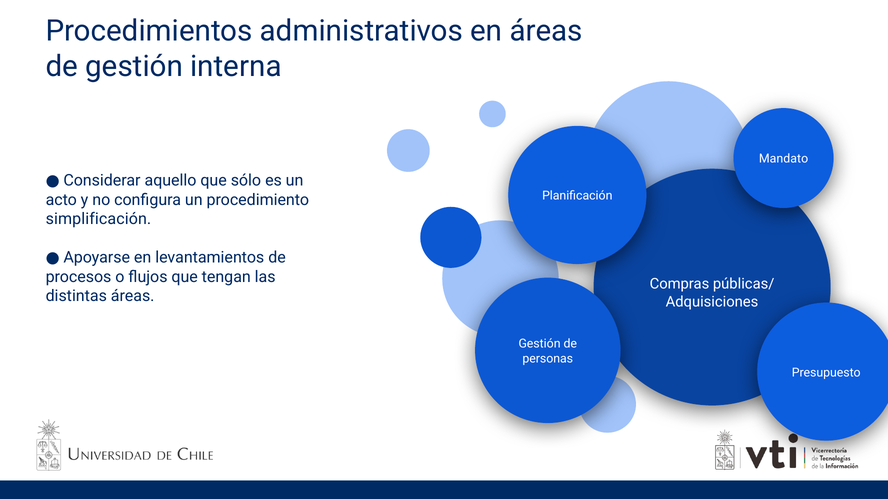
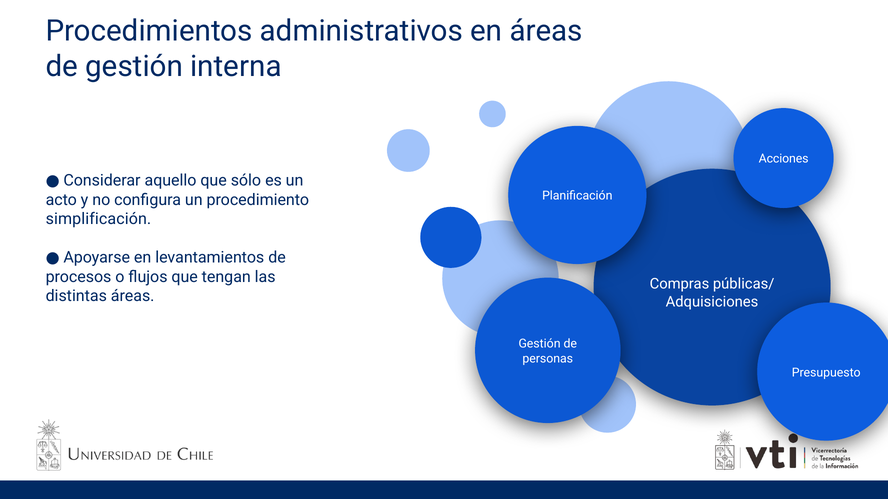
Mandato: Mandato -> Acciones
